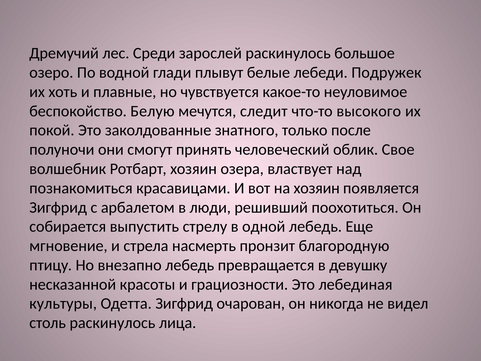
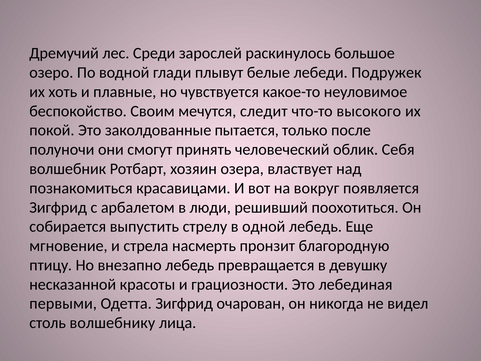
Белую: Белую -> Своим
знатного: знатного -> пытается
Свое: Свое -> Себя
на хозяин: хозяин -> вокруг
культуры: культуры -> первыми
столь раскинулось: раскинулось -> волшебнику
